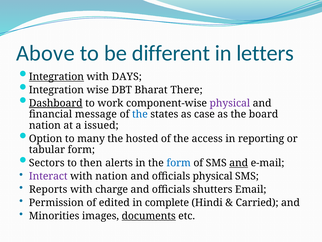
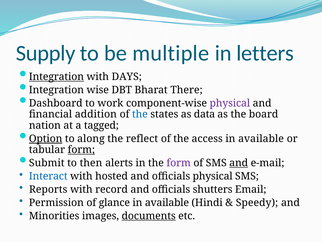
Above: Above -> Supply
different: different -> multiple
Dashboard underline: present -> none
message: message -> addition
case: case -> data
issued: issued -> tagged
Option underline: none -> present
many: many -> along
hosted: hosted -> reflect
reporting at (261, 138): reporting -> available
form at (81, 149) underline: none -> present
Sectors: Sectors -> Submit
form at (179, 163) colour: blue -> purple
Interact colour: purple -> blue
with nation: nation -> hosted
charge: charge -> record
edited: edited -> glance
complete at (167, 202): complete -> available
Carried: Carried -> Speedy
